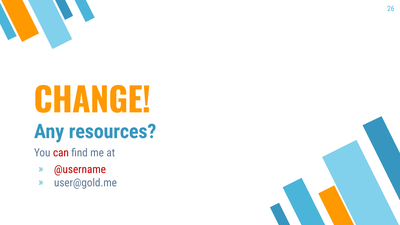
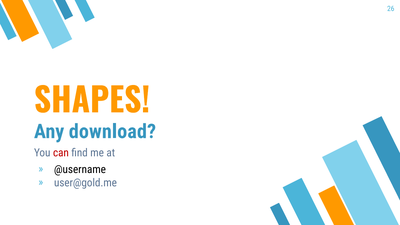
CHANGE: CHANGE -> SHAPES
resources: resources -> download
@username colour: red -> black
